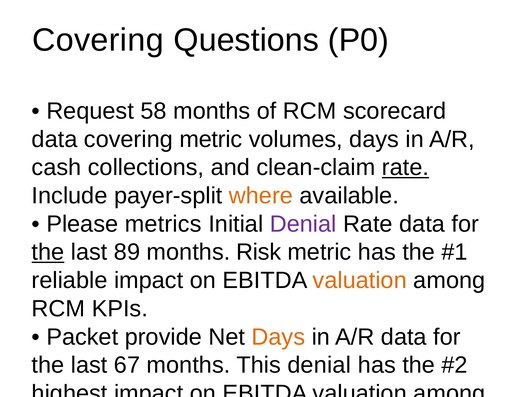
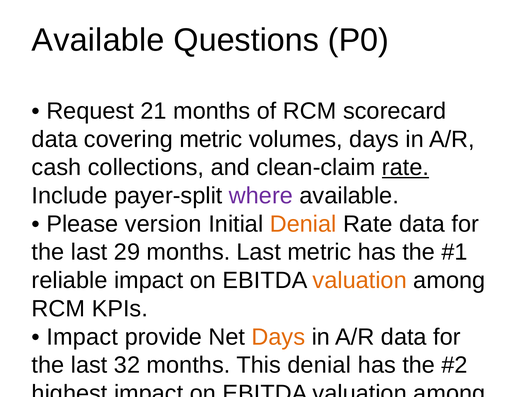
Covering at (98, 40): Covering -> Available
58: 58 -> 21
where colour: orange -> purple
metrics: metrics -> version
Denial at (303, 224) colour: purple -> orange
the at (48, 252) underline: present -> none
89: 89 -> 29
months Risk: Risk -> Last
Packet at (82, 337): Packet -> Impact
67: 67 -> 32
